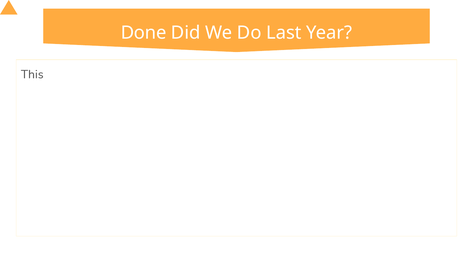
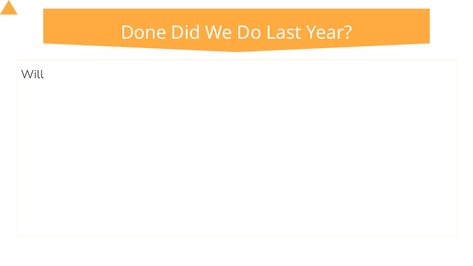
This: This -> Will
